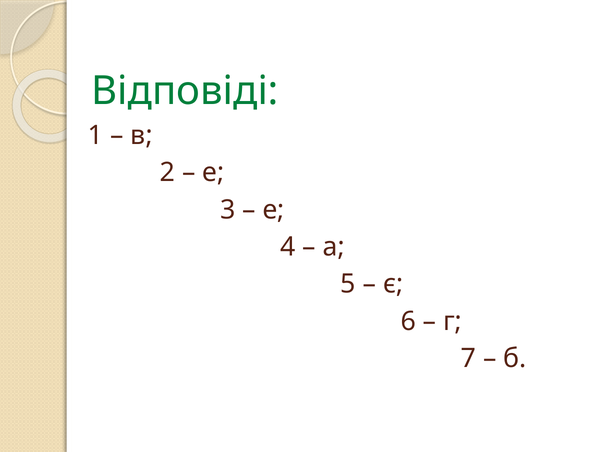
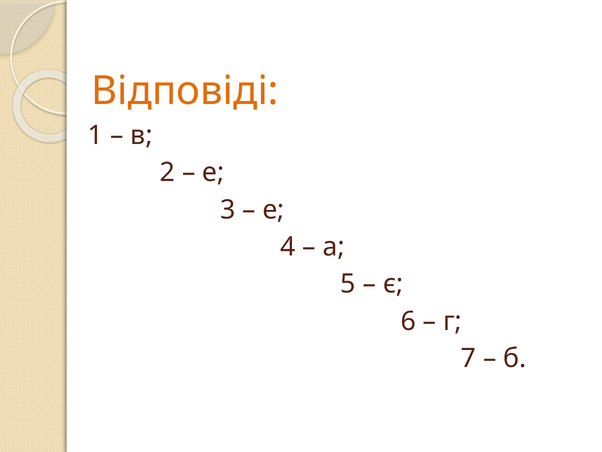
Відповіді colour: green -> orange
